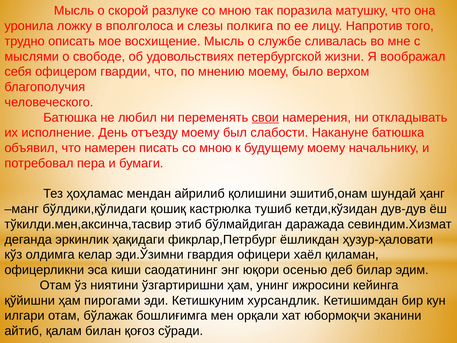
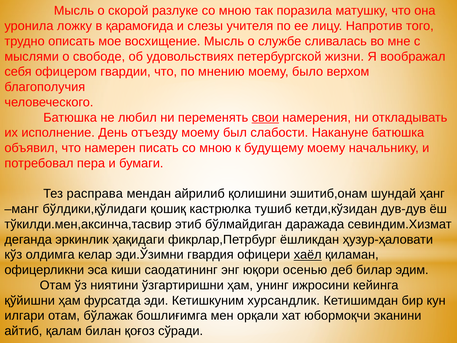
вполголоса: вполголоса -> қарамоғида
полкига: полкига -> учителя
ҳоҳламас: ҳоҳламас -> расправа
хаёл underline: none -> present
пирогами: пирогами -> фурсатда
